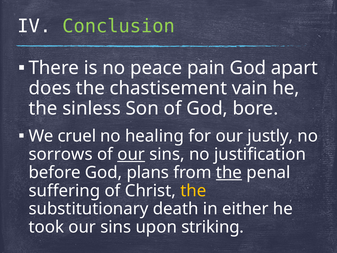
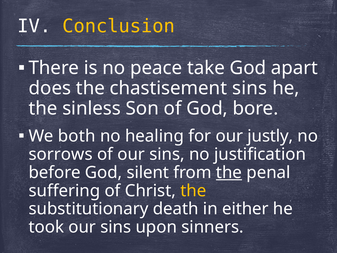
Conclusion colour: light green -> yellow
pain: pain -> take
chastisement vain: vain -> sins
cruel: cruel -> both
our at (131, 154) underline: present -> none
plans: plans -> silent
striking: striking -> sinners
